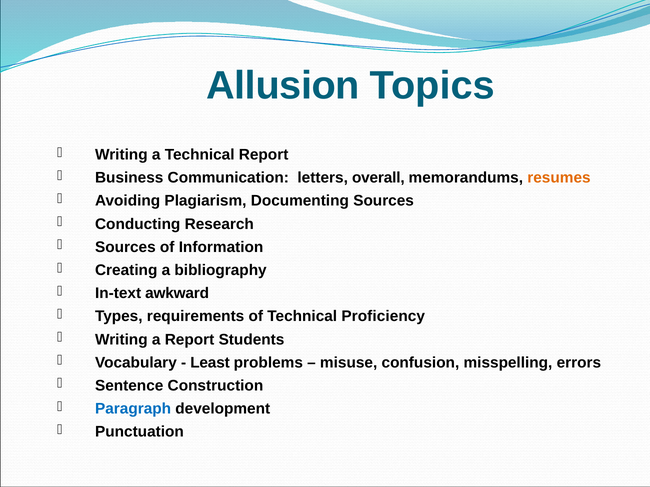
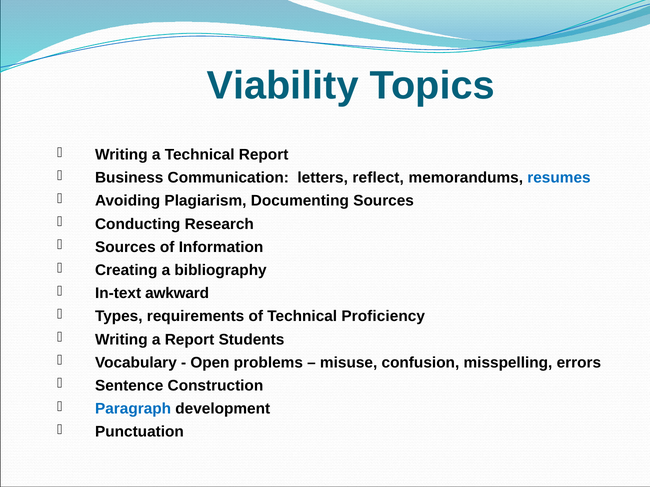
Allusion: Allusion -> Viability
overall: overall -> reflect
resumes colour: orange -> blue
Least: Least -> Open
